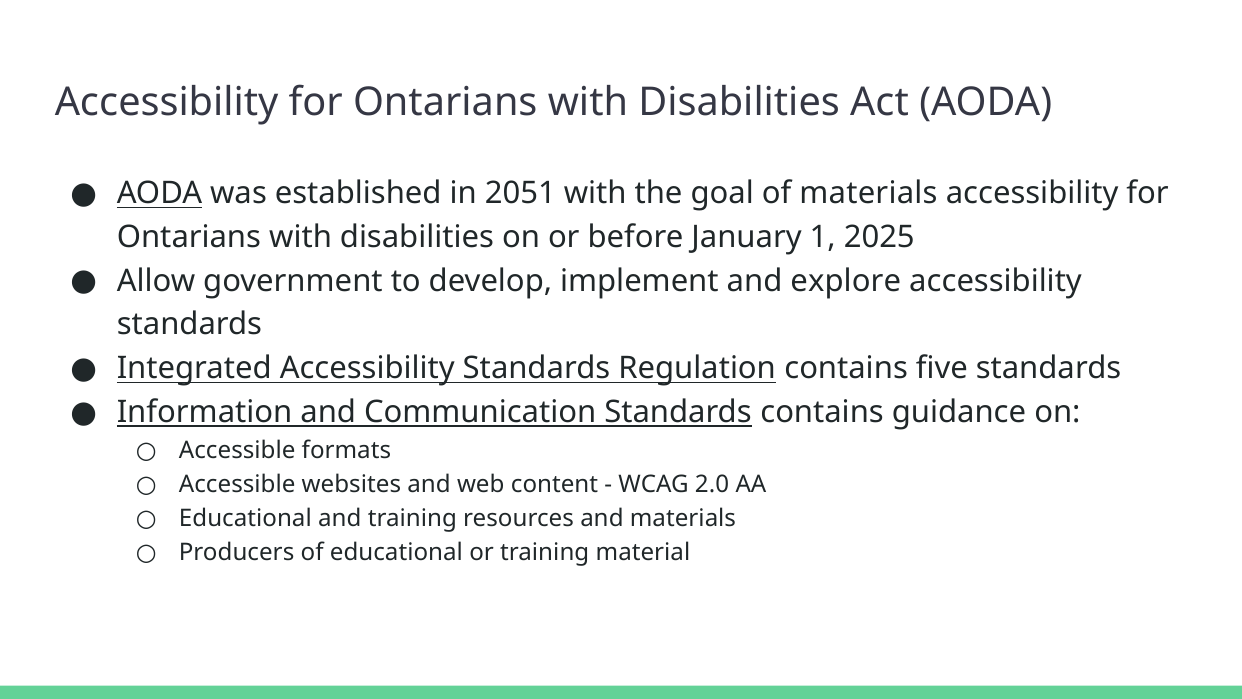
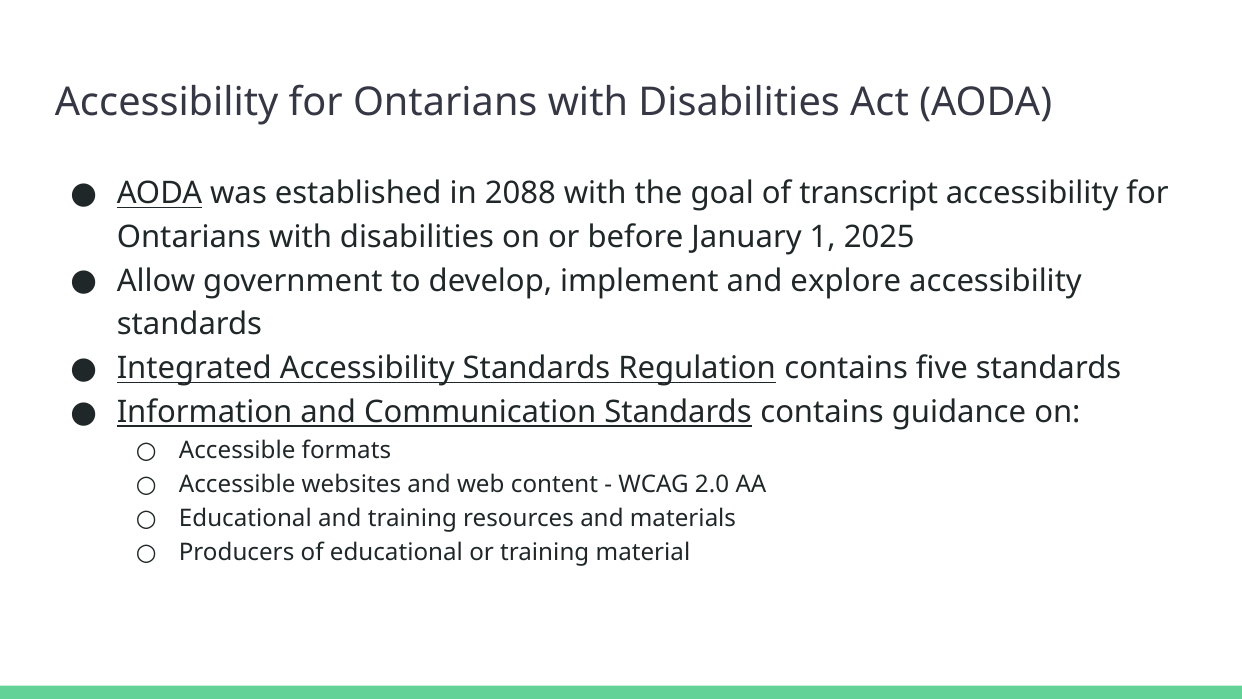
2051: 2051 -> 2088
of materials: materials -> transcript
